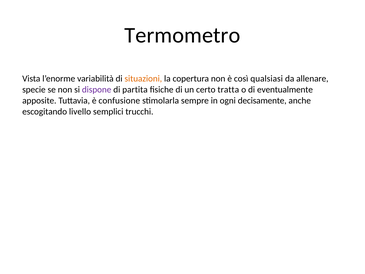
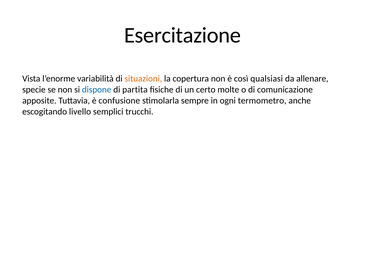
Termometro: Termometro -> Esercitazione
dispone colour: purple -> blue
tratta: tratta -> molte
eventualmente: eventualmente -> comunicazione
decisamente: decisamente -> termometro
